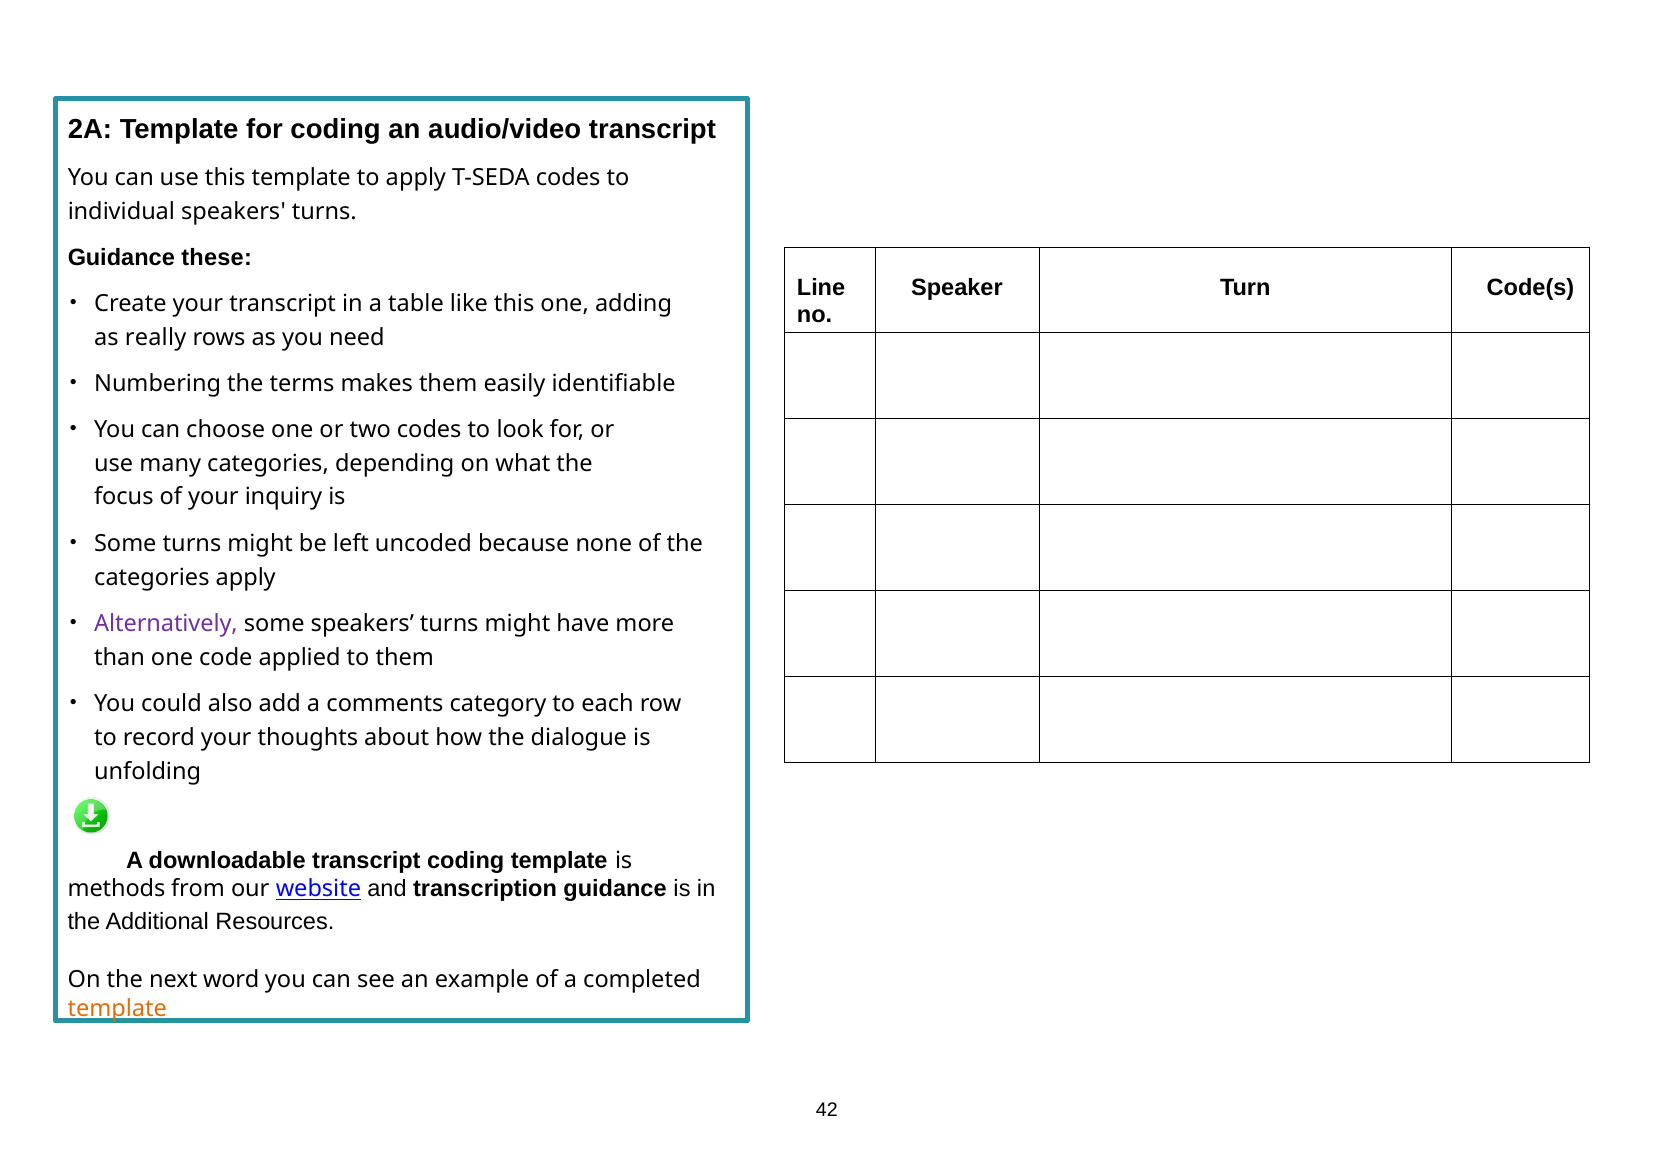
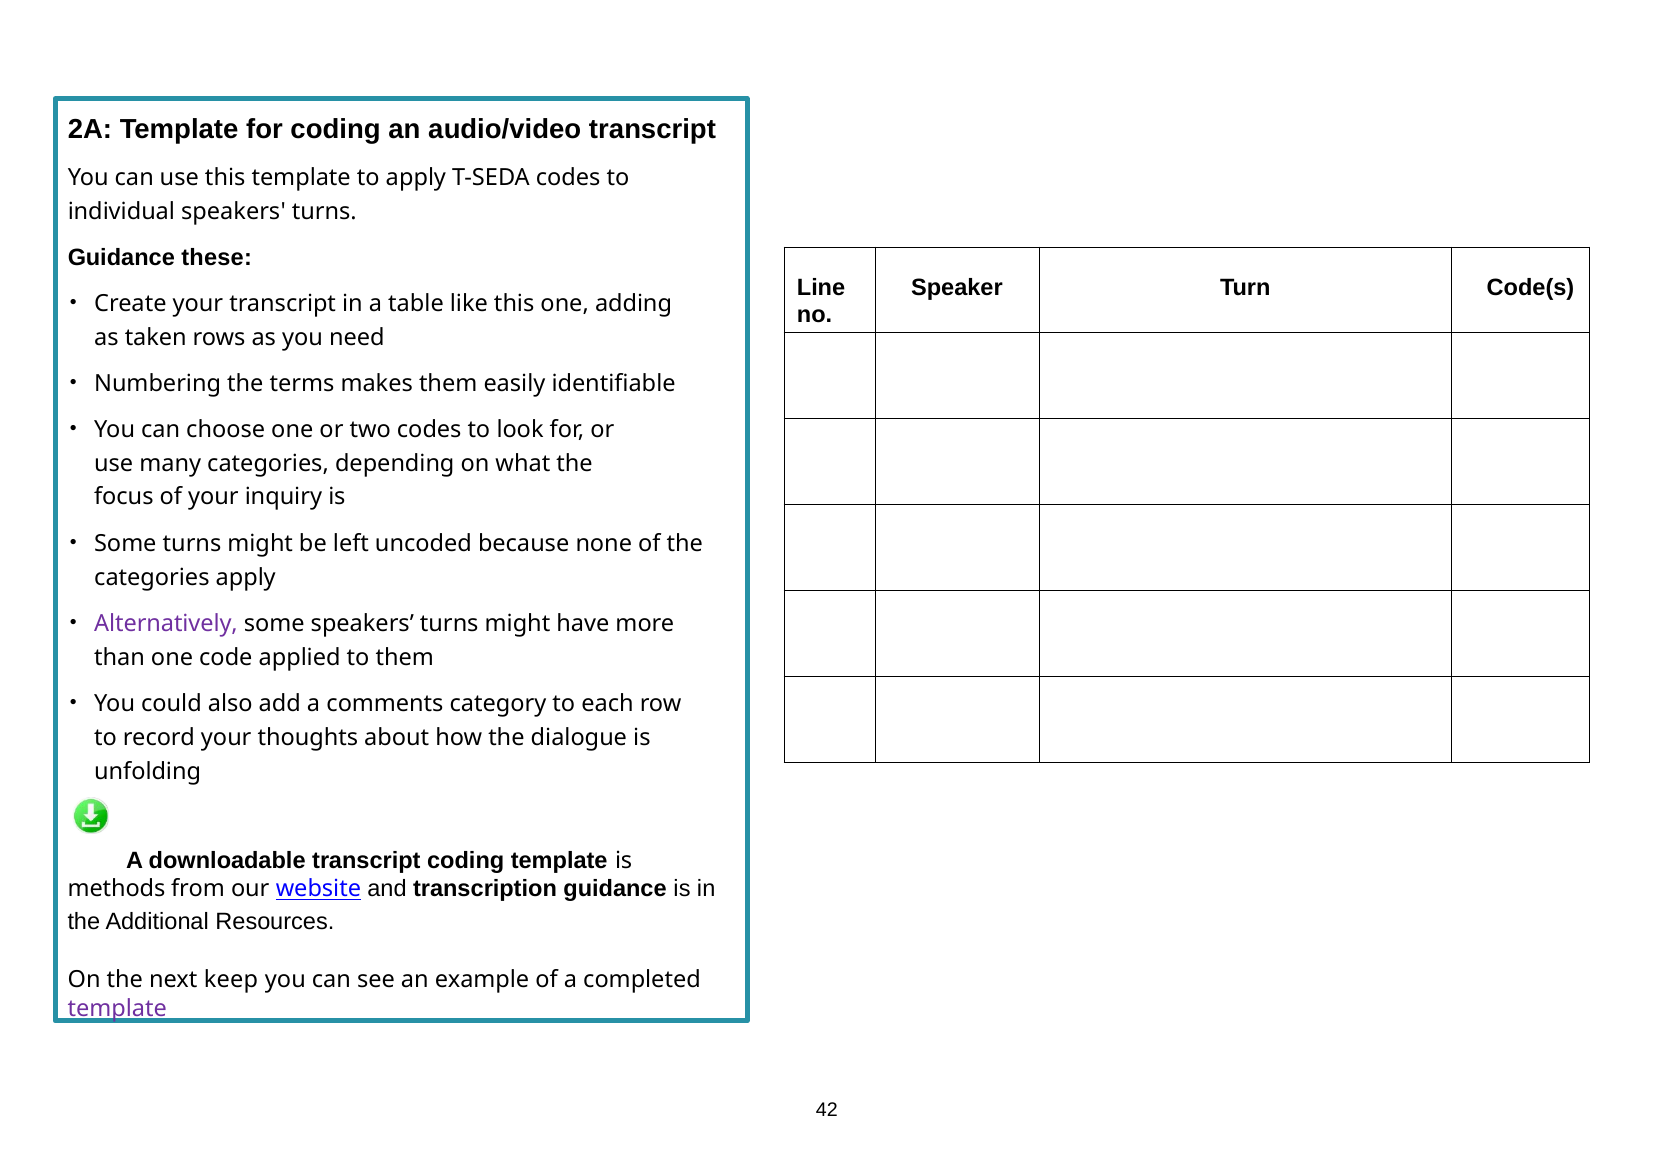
really: really -> taken
word: word -> keep
template at (117, 1008) colour: orange -> purple
